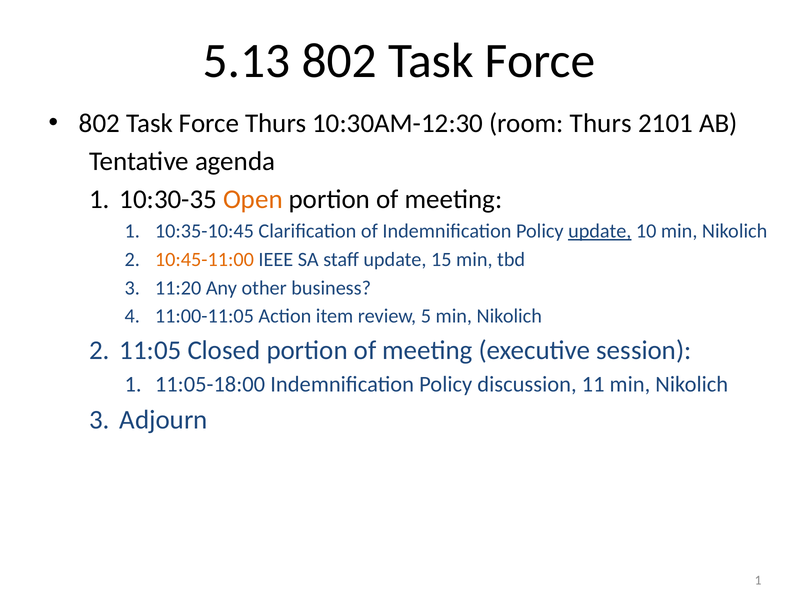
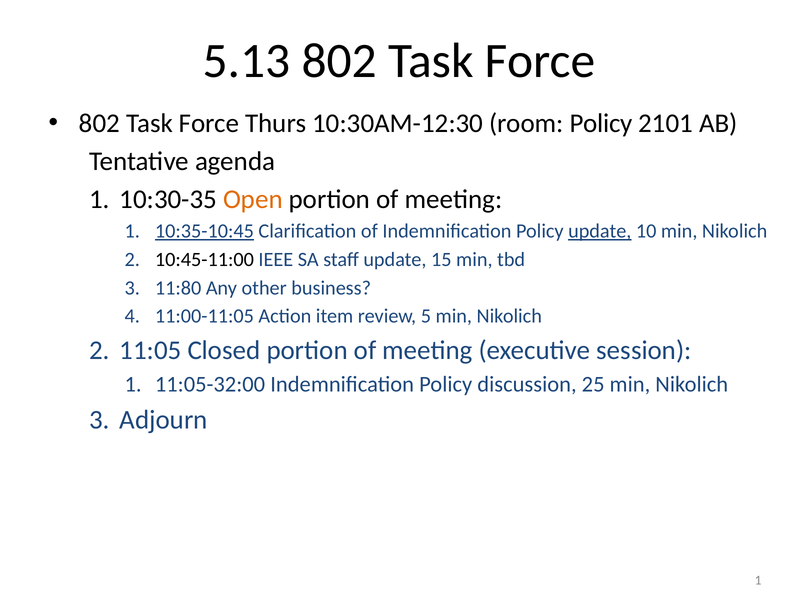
room Thurs: Thurs -> Policy
10:35-10:45 underline: none -> present
10:45-11:00 colour: orange -> black
11:20: 11:20 -> 11:80
11:05-18:00: 11:05-18:00 -> 11:05-32:00
11: 11 -> 25
